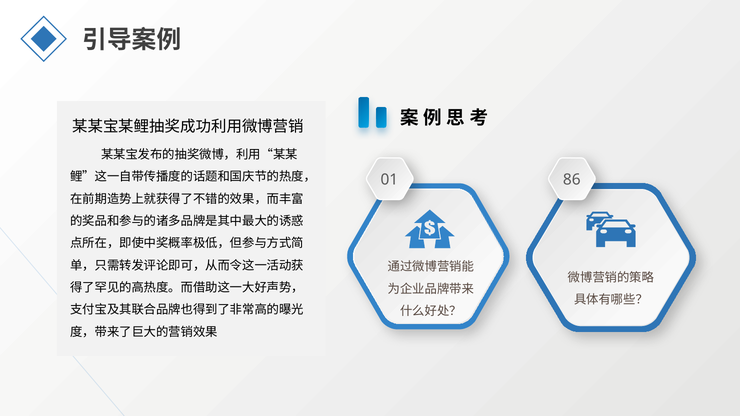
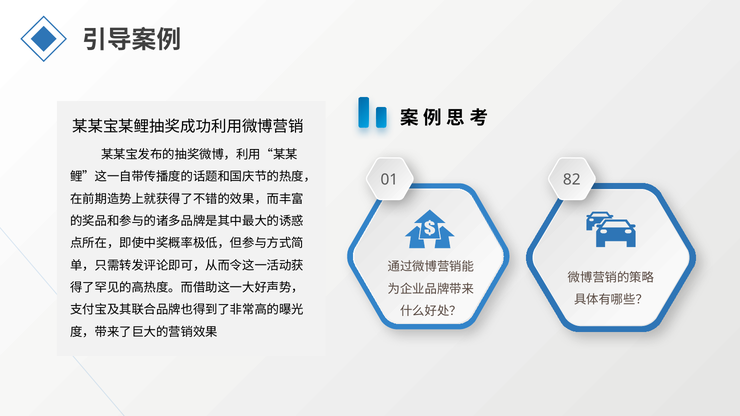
86: 86 -> 82
